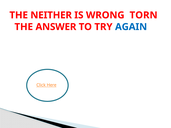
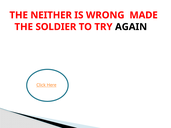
TORN: TORN -> MADE
ANSWER: ANSWER -> SOLDIER
AGAIN colour: blue -> black
